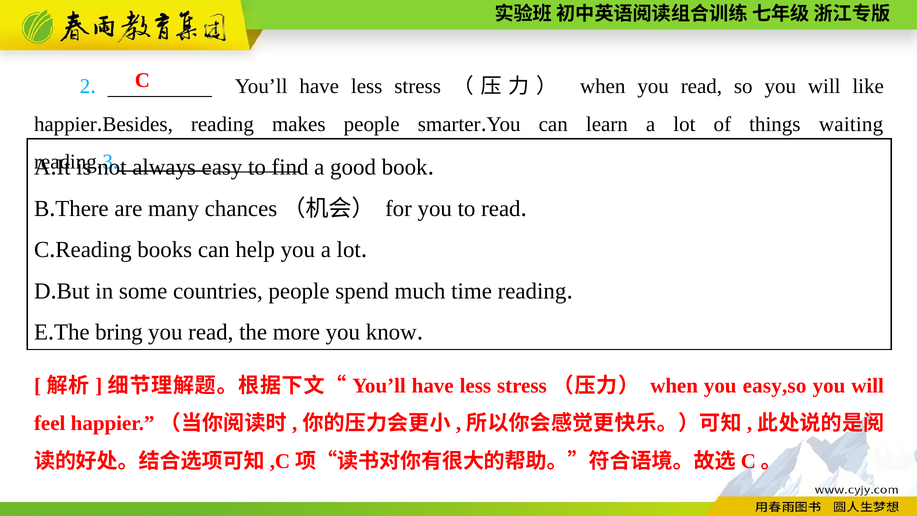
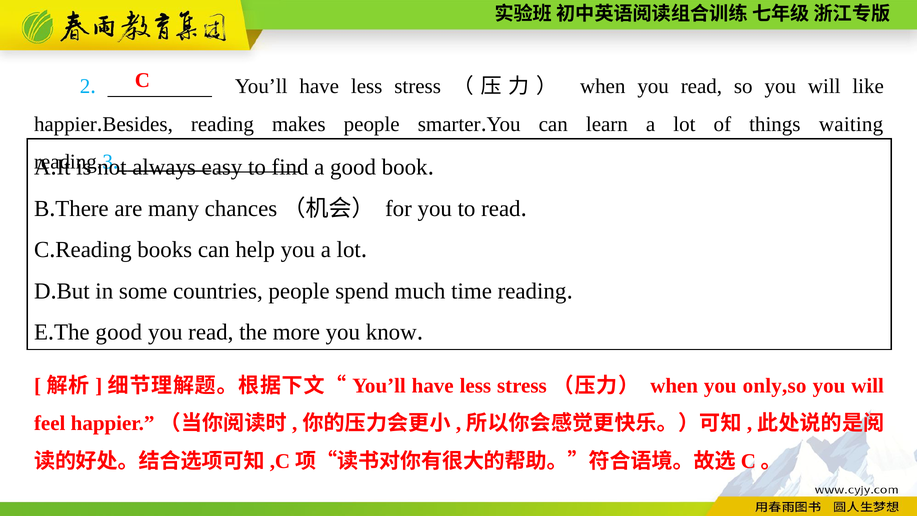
The bring: bring -> good
easy,so: easy,so -> only,so
